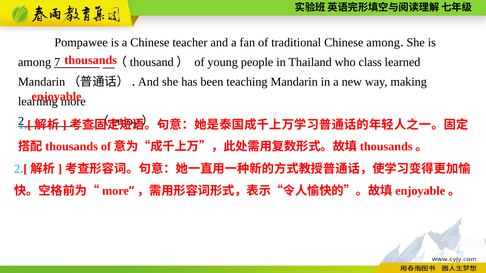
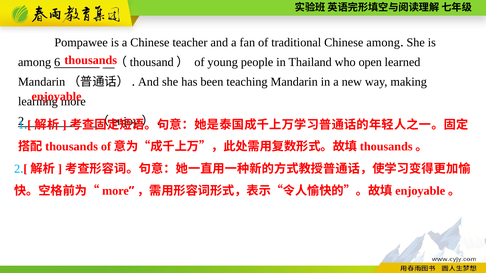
7: 7 -> 6
class: class -> open
